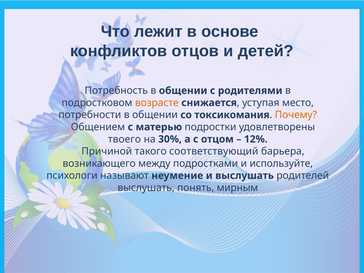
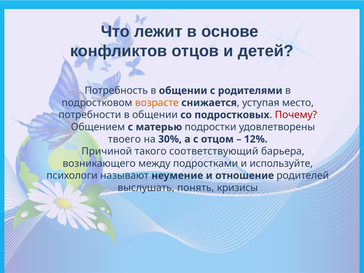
токсикомания: токсикомания -> подростковых
Почему colour: orange -> red
и выслушать: выслушать -> отношение
мирным: мирным -> кризисы
